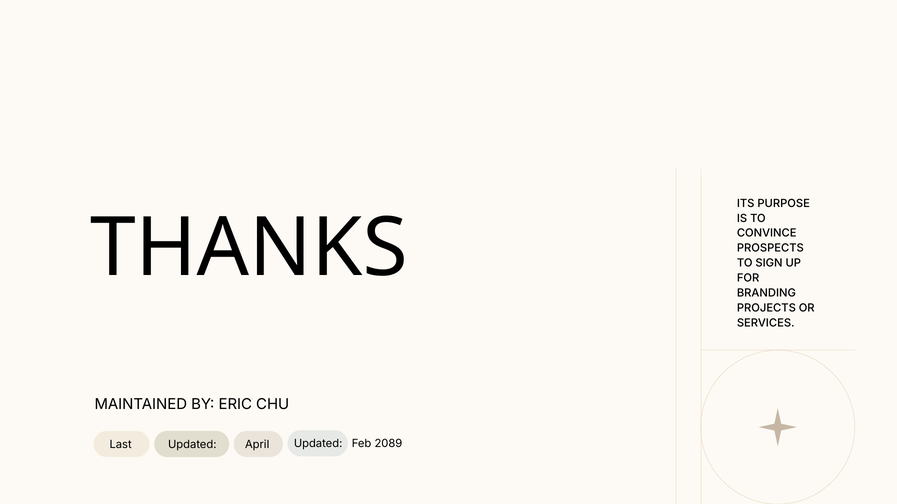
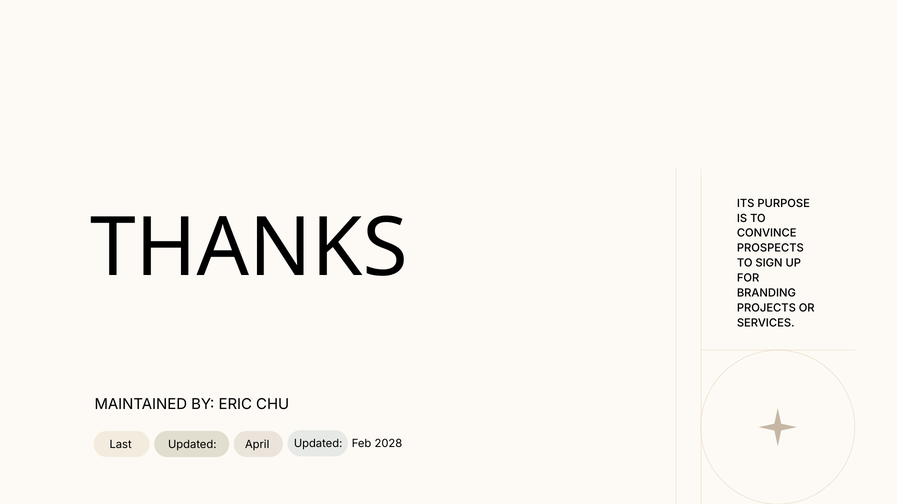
2089: 2089 -> 2028
